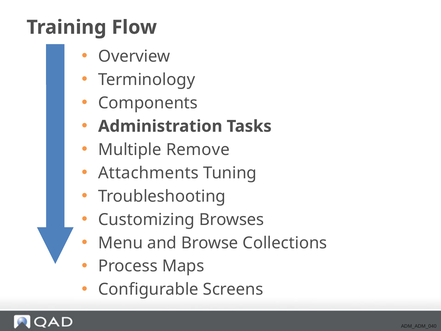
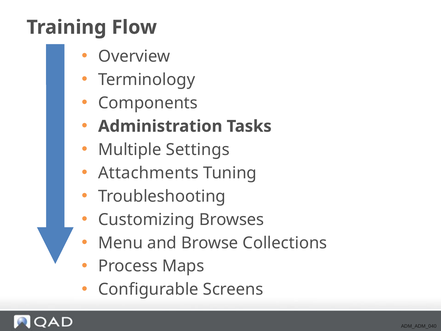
Remove: Remove -> Settings
